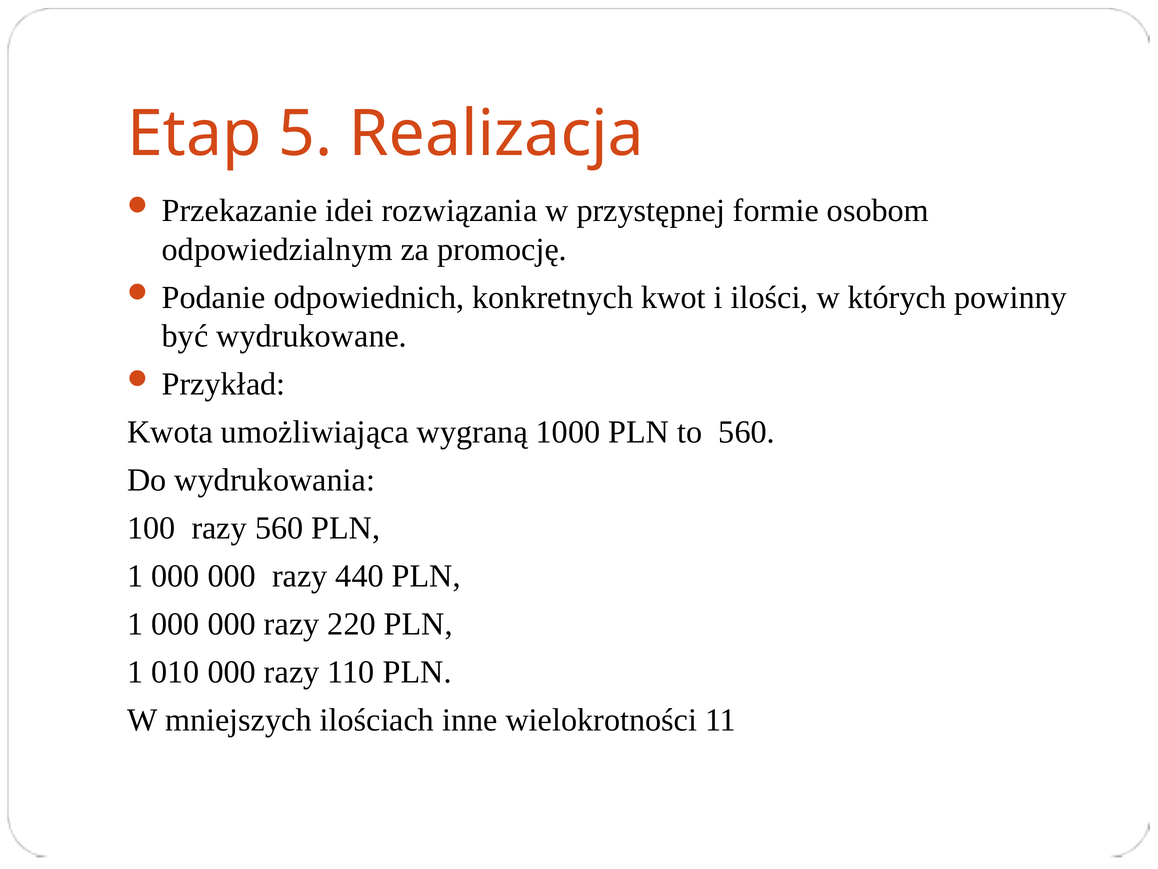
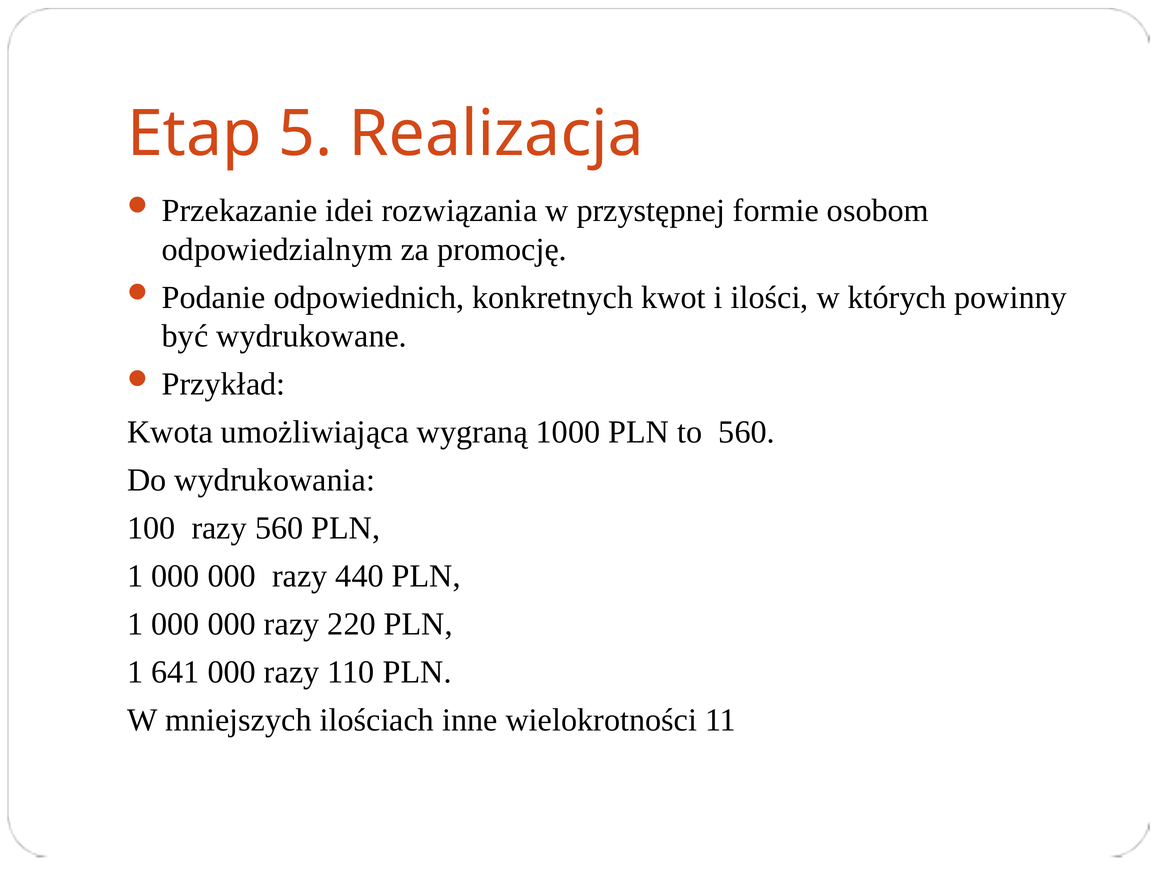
010: 010 -> 641
